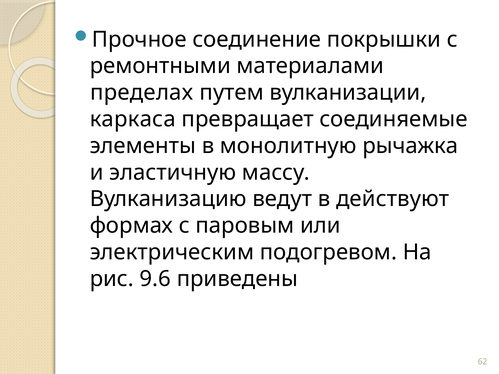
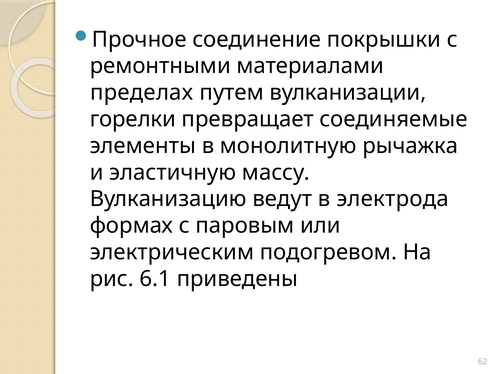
каркаса: каркаса -> горелки
действуют: действуют -> электрода
9.6: 9.6 -> 6.1
